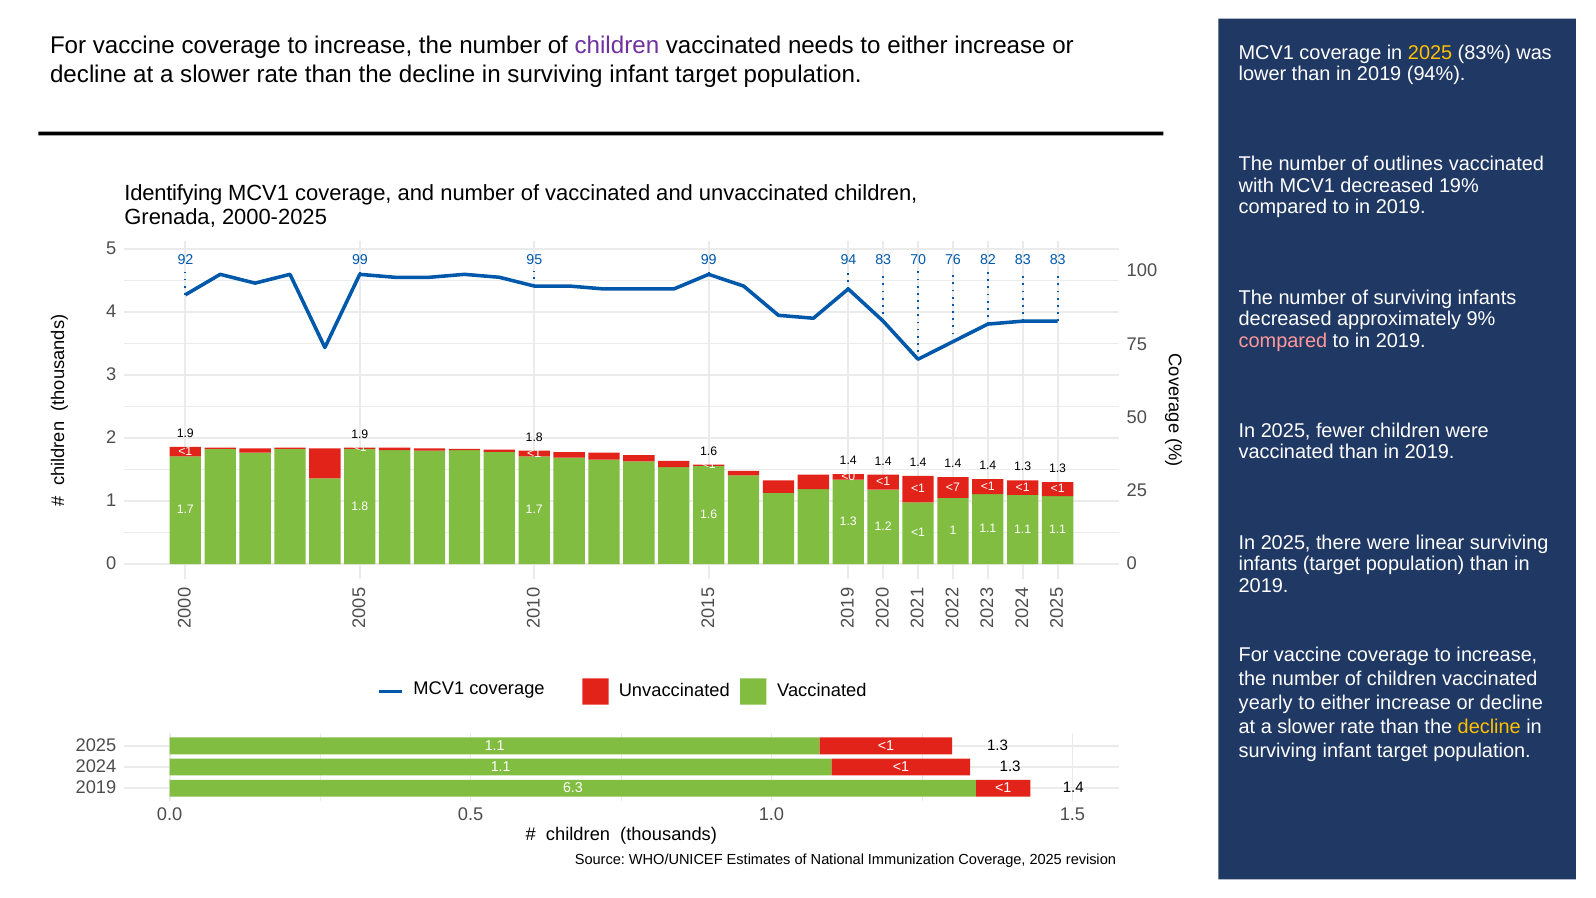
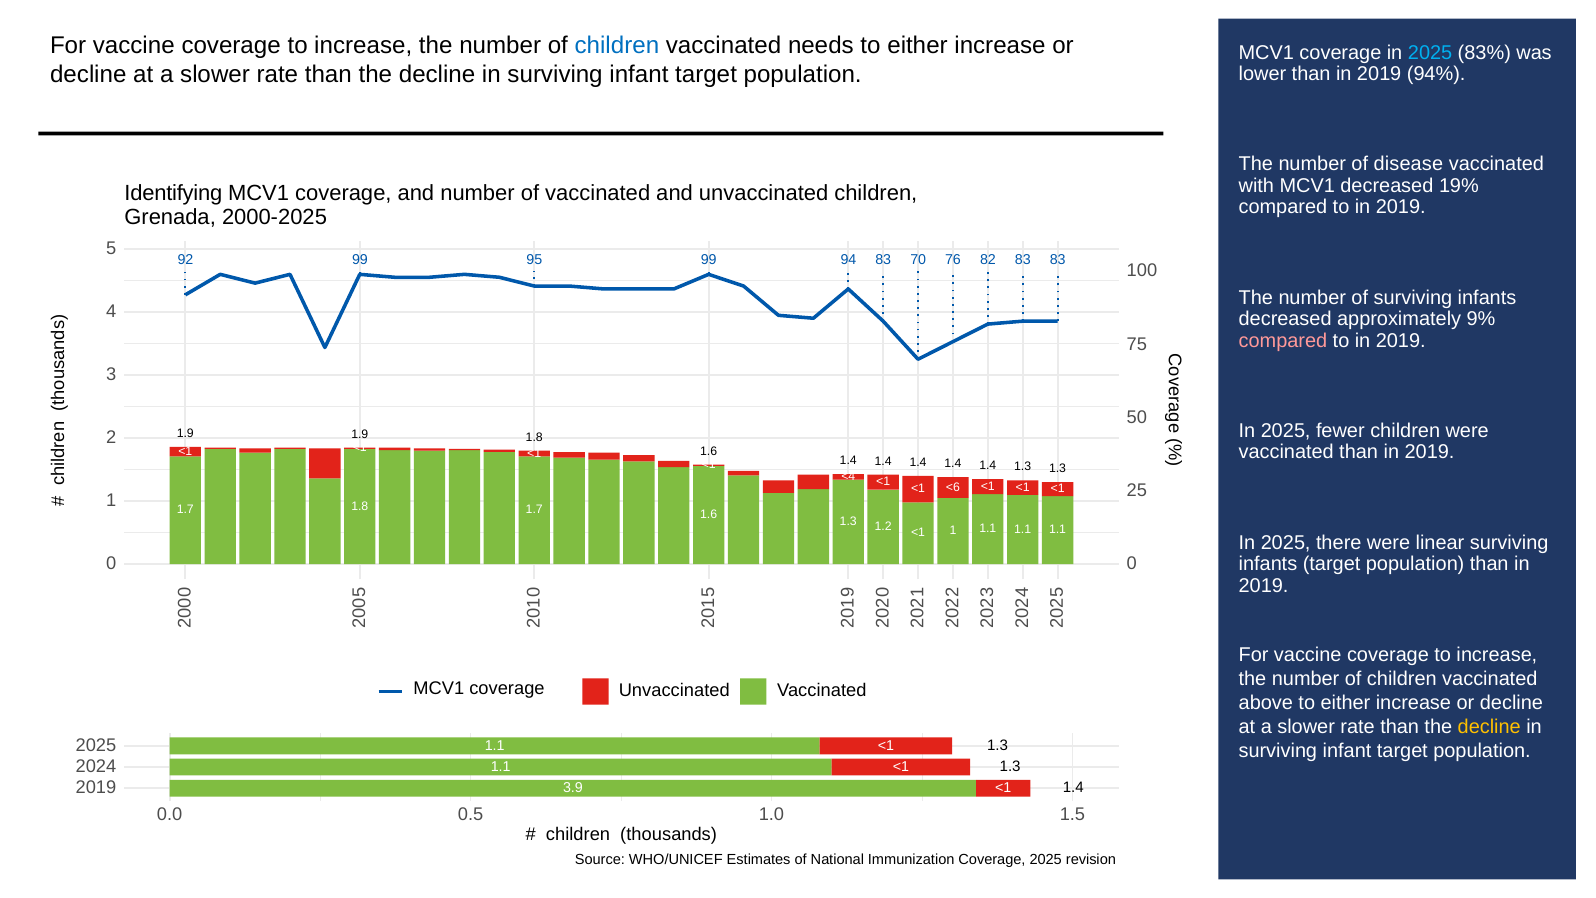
children at (617, 46) colour: purple -> blue
2025 at (1430, 52) colour: yellow -> light blue
outlines: outlines -> disease
<0: <0 -> <4
<7: <7 -> <6
yearly: yearly -> above
6.3: 6.3 -> 3.9
